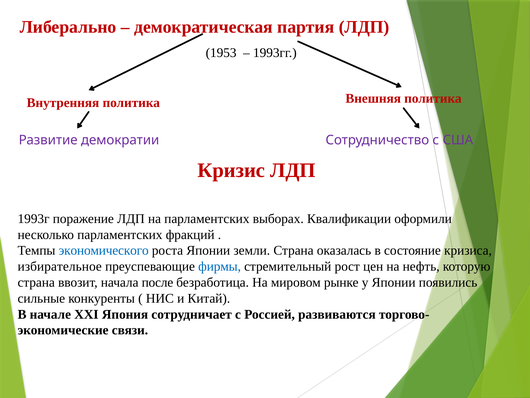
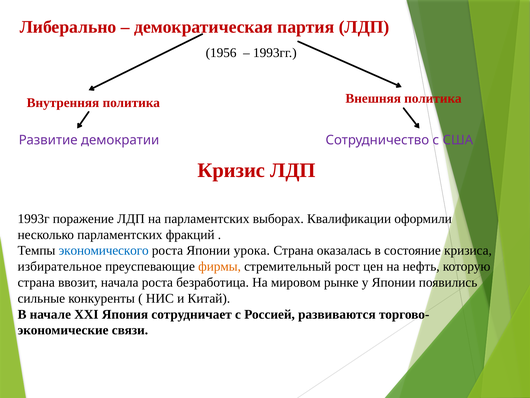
1953: 1953 -> 1956
земли: земли -> урока
фирмы colour: blue -> orange
начала после: после -> роста
